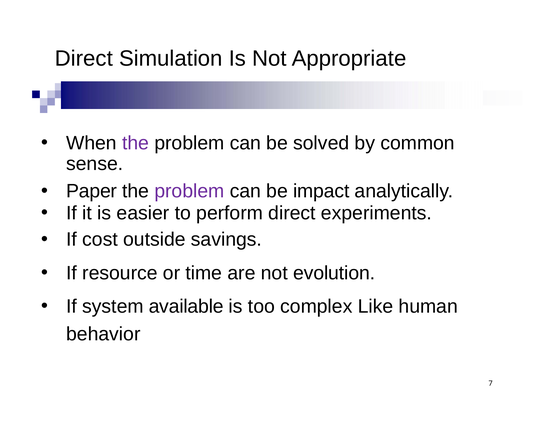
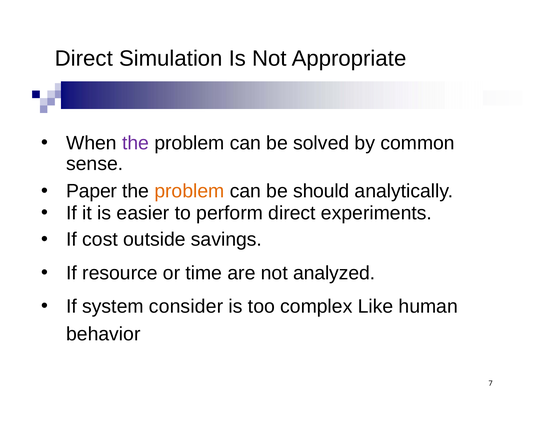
problem at (189, 191) colour: purple -> orange
impact: impact -> should
evolution: evolution -> analyzed
available: available -> consider
